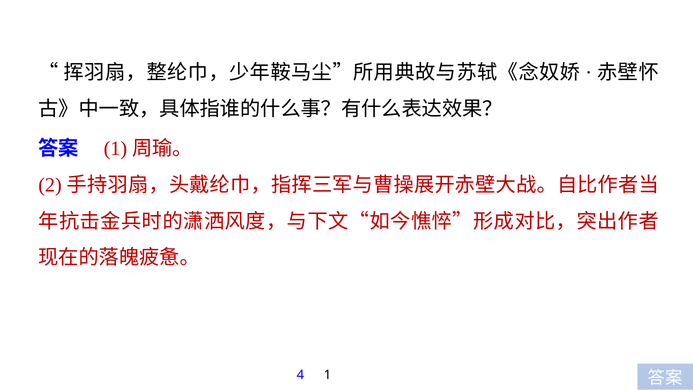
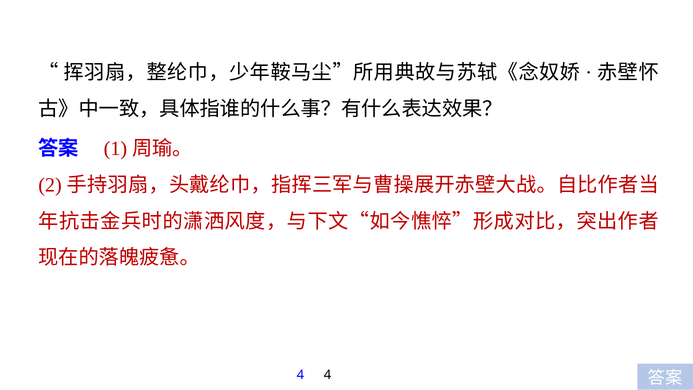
4 1: 1 -> 4
